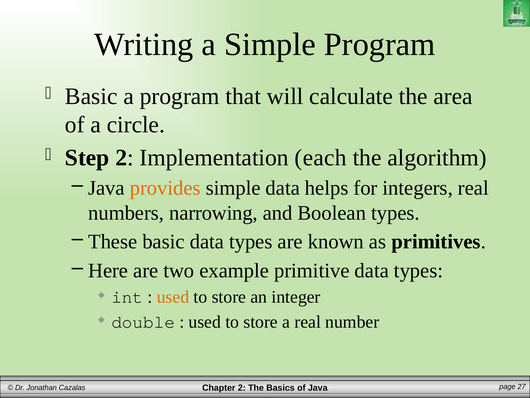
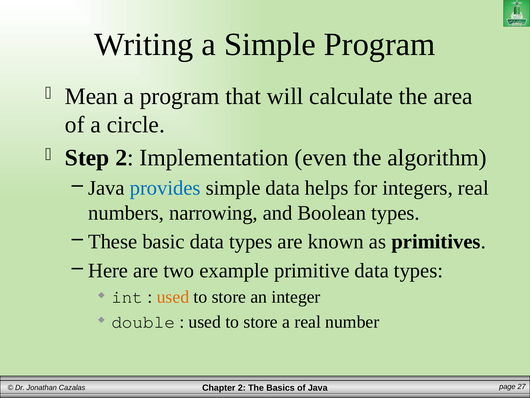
Basic at (91, 96): Basic -> Mean
each: each -> even
provides colour: orange -> blue
